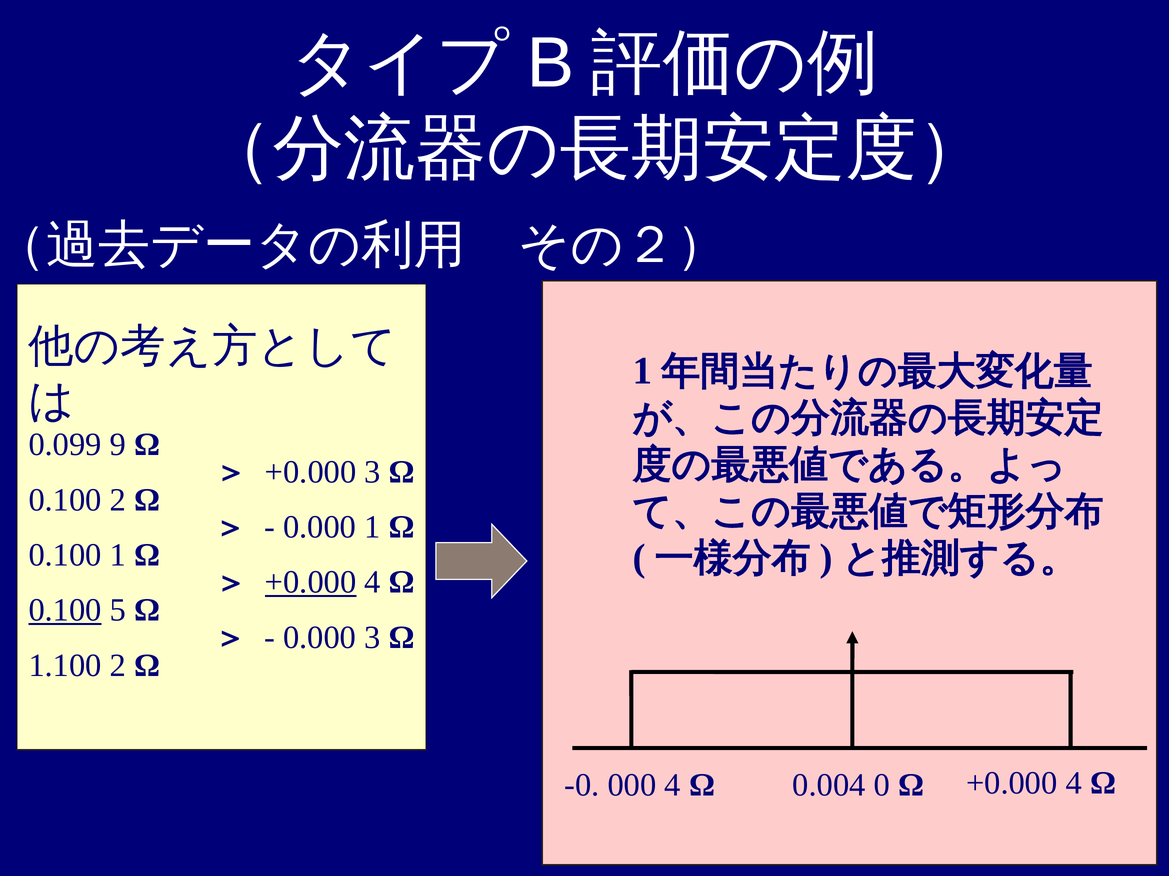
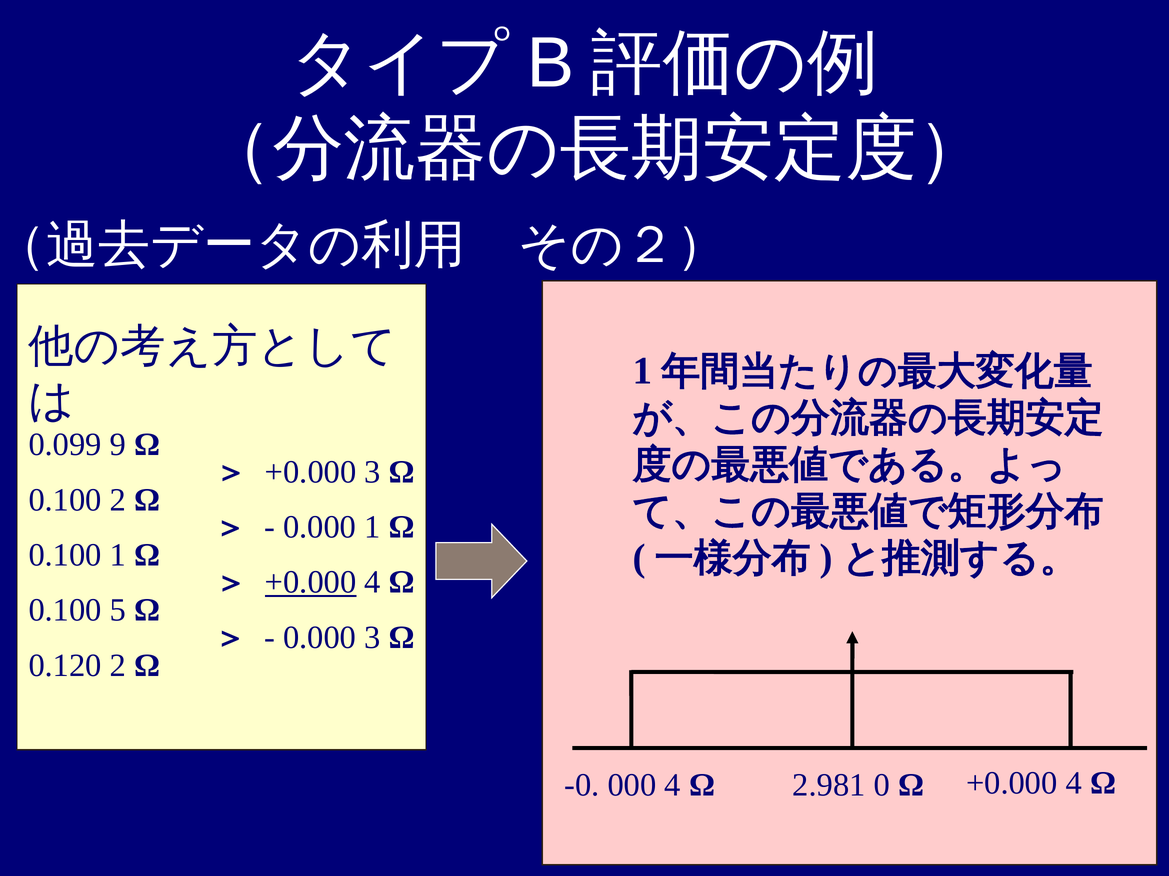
0.100 at (65, 611) underline: present -> none
1.100: 1.100 -> 0.120
0.004: 0.004 -> 2.981
